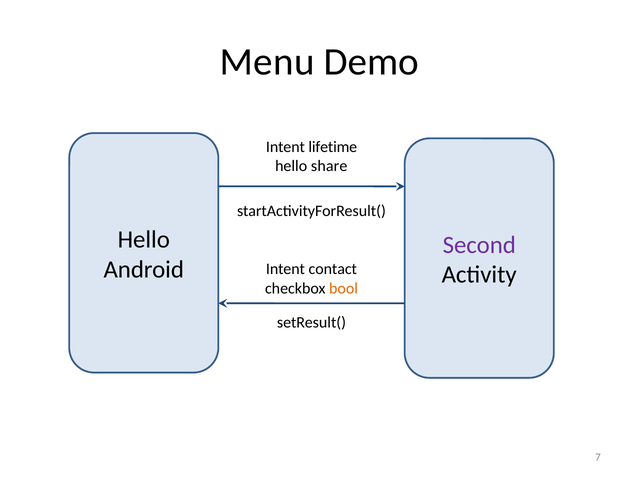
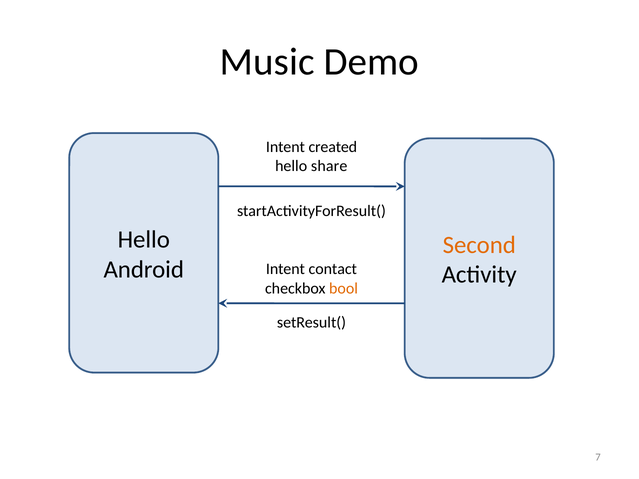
Menu: Menu -> Music
lifetime: lifetime -> created
Second colour: purple -> orange
